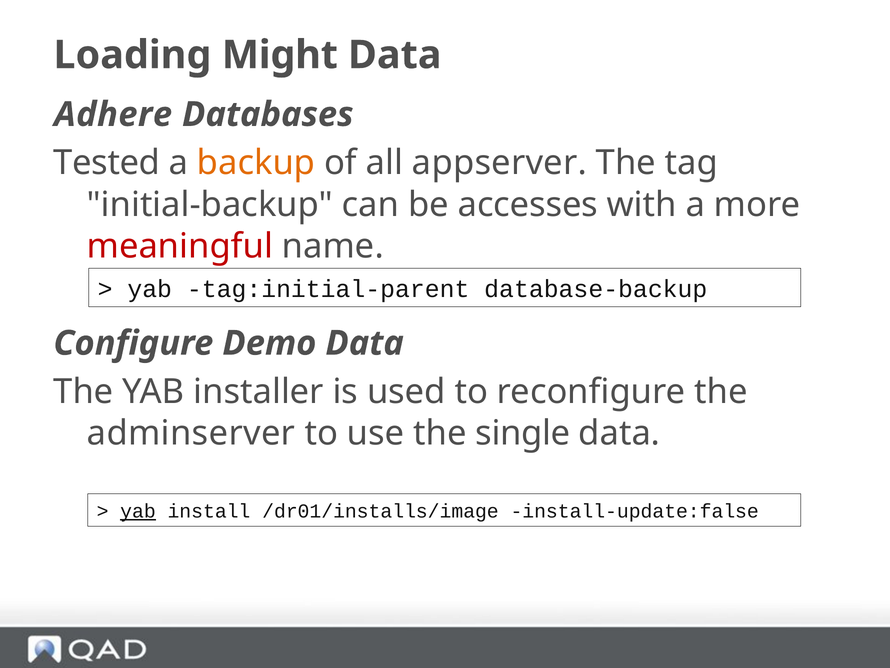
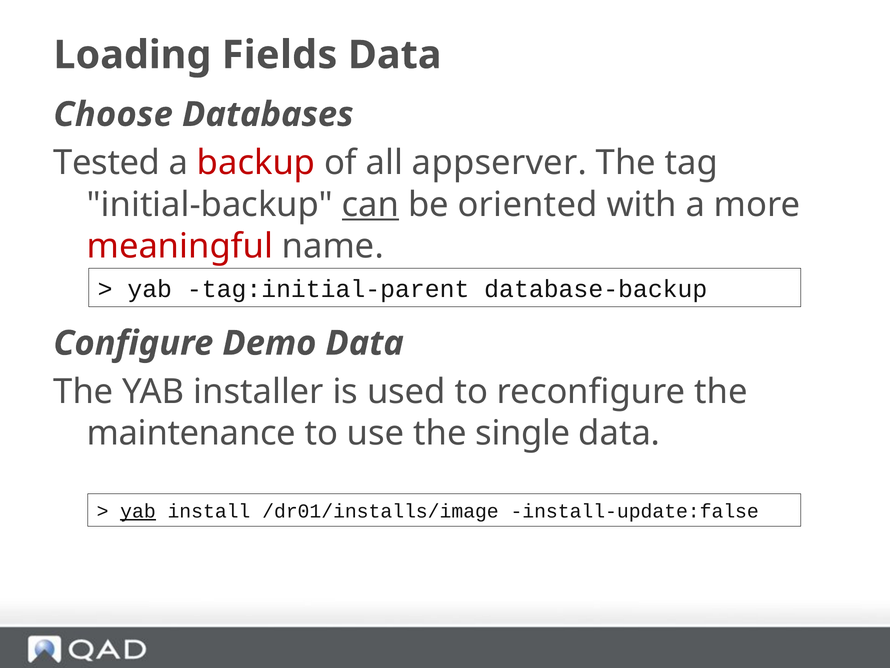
Might: Might -> Fields
Adhere: Adhere -> Choose
backup colour: orange -> red
can underline: none -> present
accesses: accesses -> oriented
adminserver: adminserver -> maintenance
